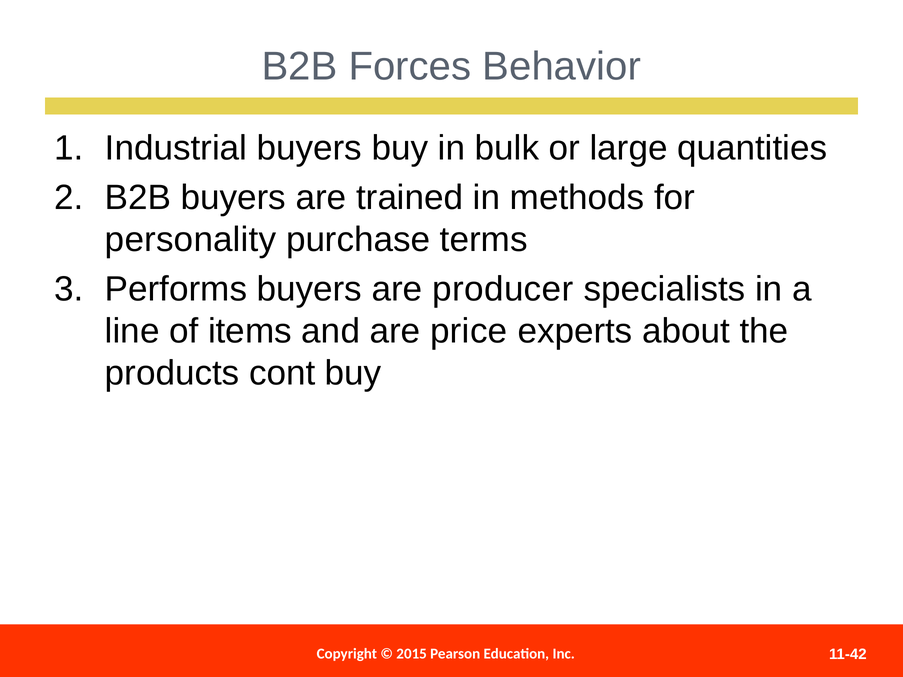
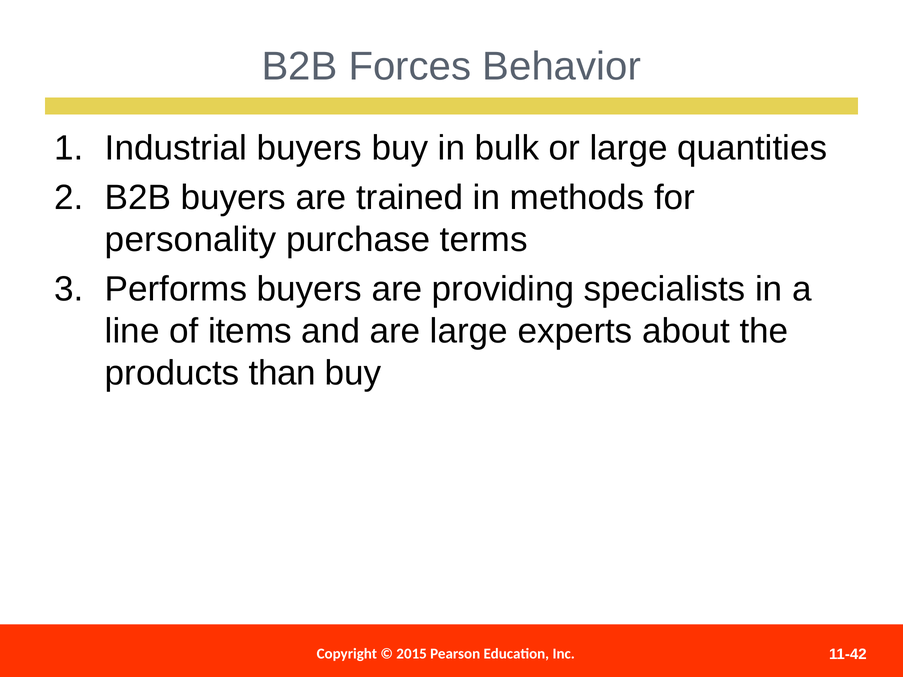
producer: producer -> providing
are price: price -> large
cont: cont -> than
